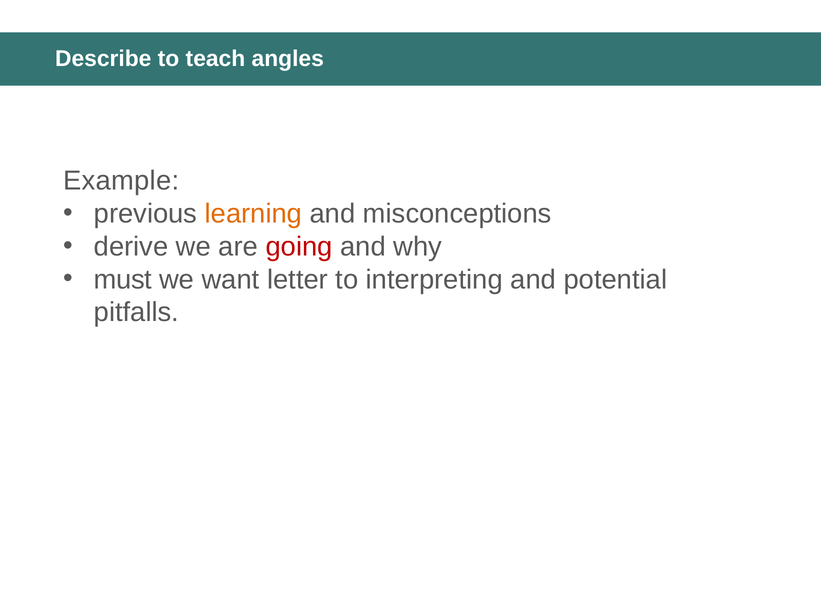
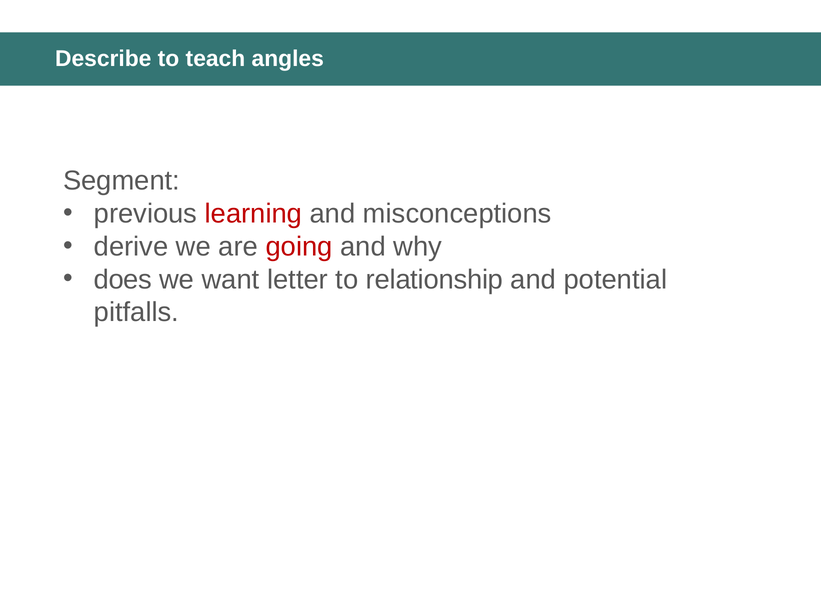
Example: Example -> Segment
learning colour: orange -> red
must: must -> does
interpreting: interpreting -> relationship
